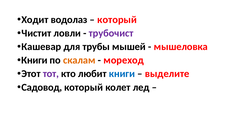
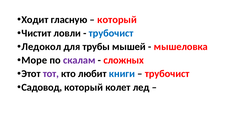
водолаз: водолаз -> гласную
трубочист at (111, 33) colour: purple -> blue
Кашевар: Кашевар -> Ледокол
Книги at (34, 60): Книги -> Море
скалам colour: orange -> purple
мореход: мореход -> сложных
выделите at (167, 74): выделите -> трубочист
